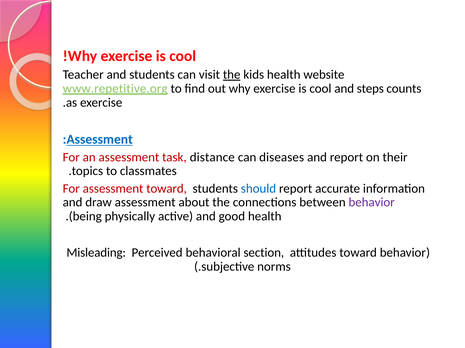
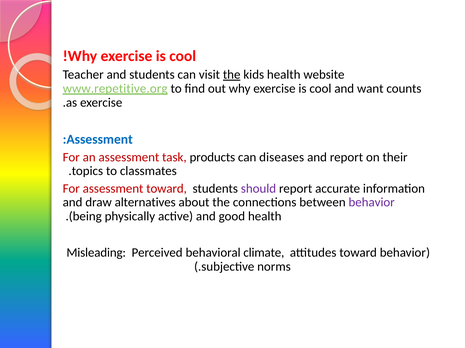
steps: steps -> want
Assessment at (100, 140) underline: present -> none
distance: distance -> products
should colour: blue -> purple
draw assessment: assessment -> alternatives
section: section -> climate
